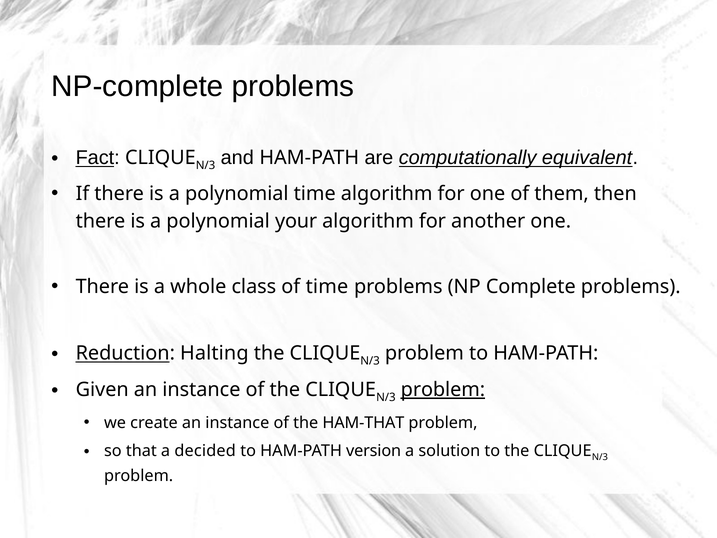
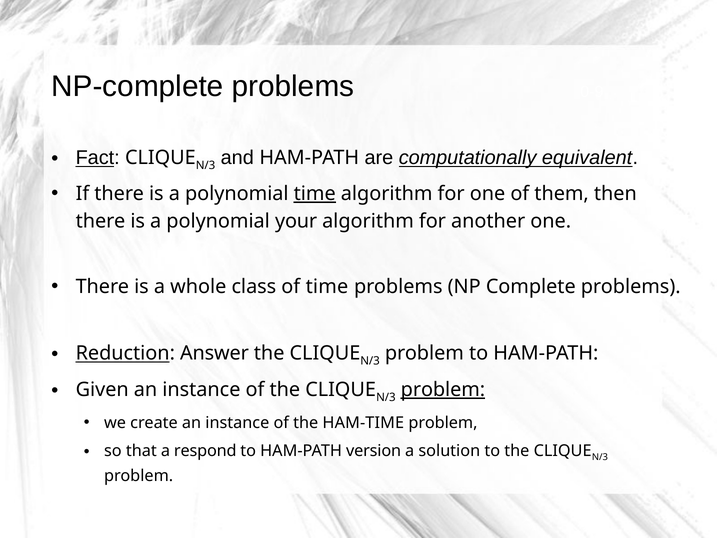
time at (315, 194) underline: none -> present
Halting: Halting -> Answer
HAM-THAT: HAM-THAT -> HAM-TIME
decided: decided -> respond
